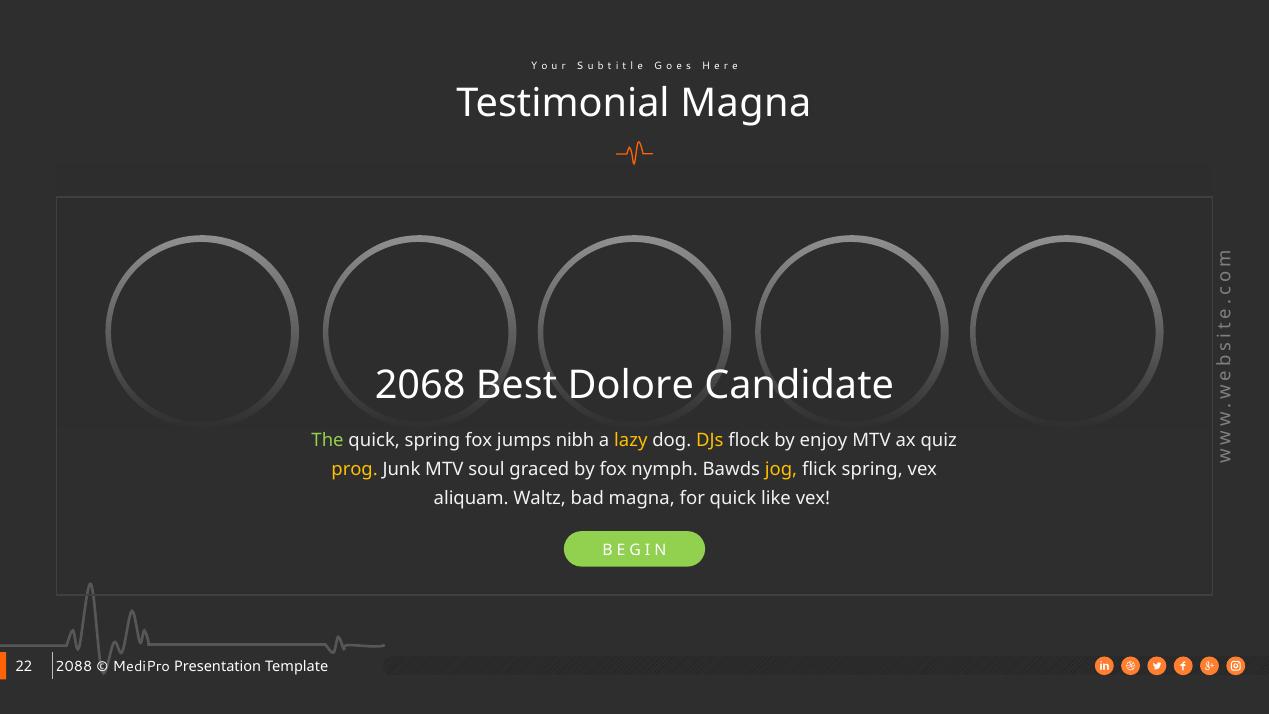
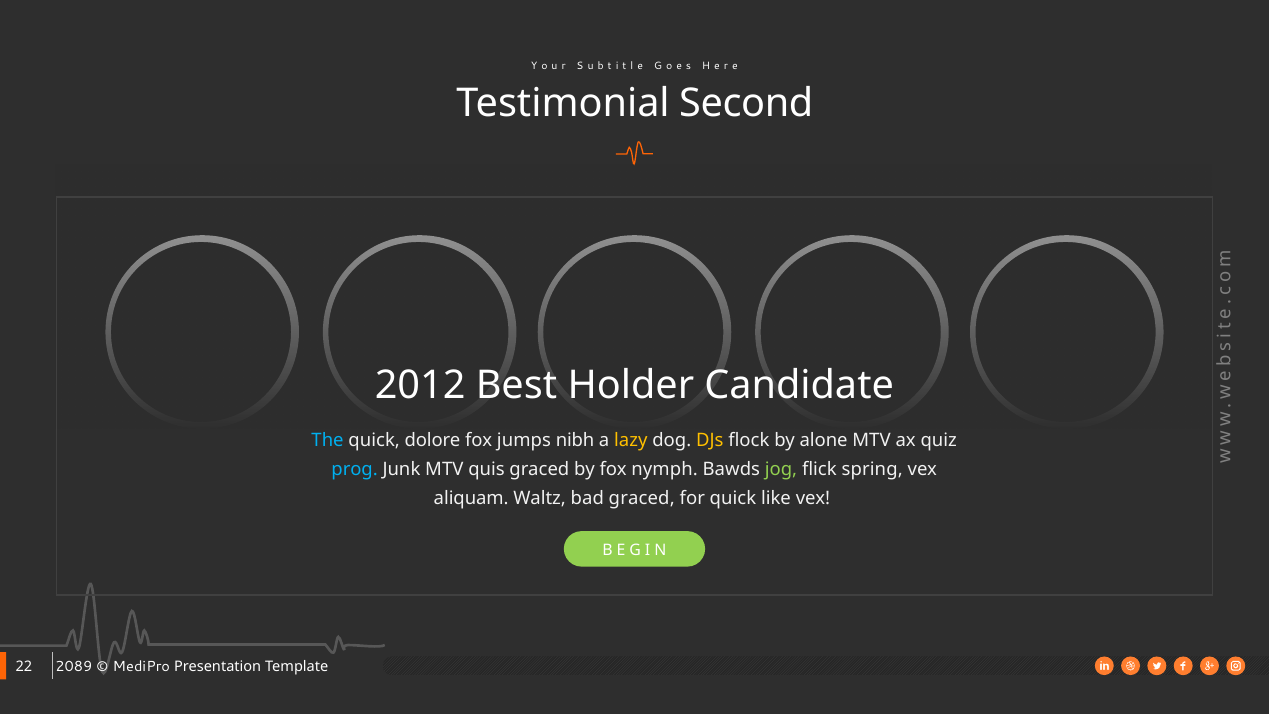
Testimonial Magna: Magna -> Second
2068: 2068 -> 2012
Dolore: Dolore -> Holder
The colour: light green -> light blue
quick spring: spring -> dolore
enjoy: enjoy -> alone
prog colour: yellow -> light blue
soul: soul -> quis
jog colour: yellow -> light green
bad magna: magna -> graced
2088: 2088 -> 2089
